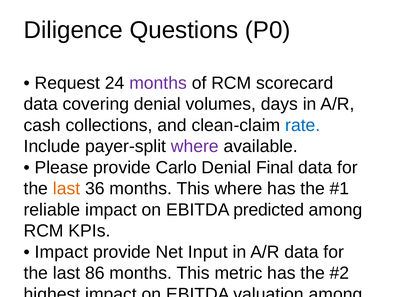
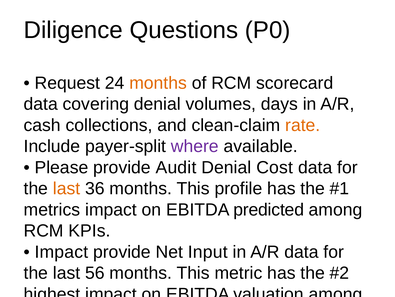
months at (158, 83) colour: purple -> orange
rate at (303, 125) colour: blue -> orange
Carlo: Carlo -> Audit
Denial Final: Final -> Cost
This where: where -> profile
reliable: reliable -> metrics
86: 86 -> 56
